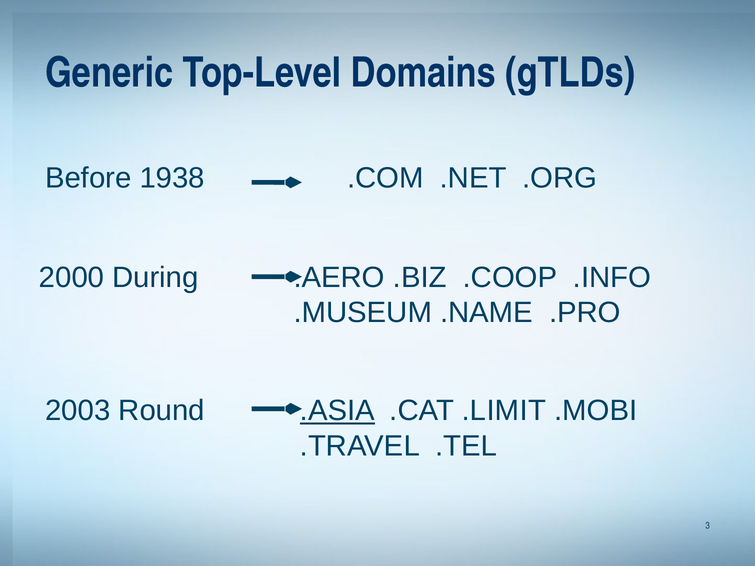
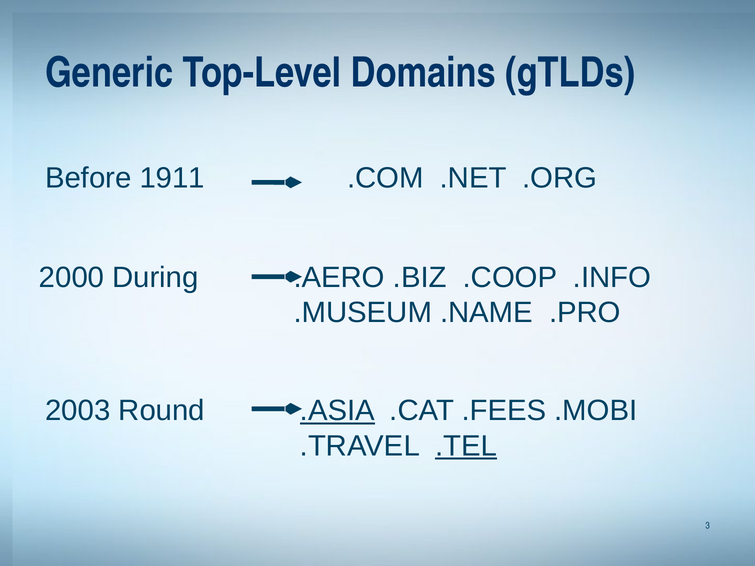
1938: 1938 -> 1911
.LIMIT: .LIMIT -> .FEES
.TEL underline: none -> present
